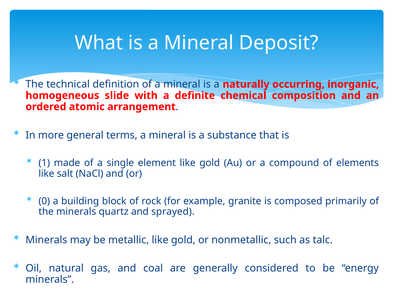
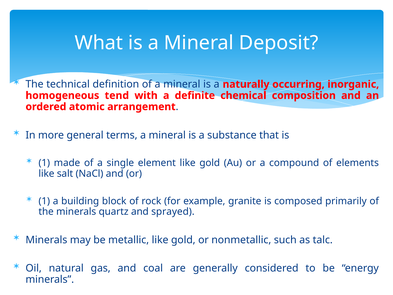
slide: slide -> tend
0 at (44, 201): 0 -> 1
